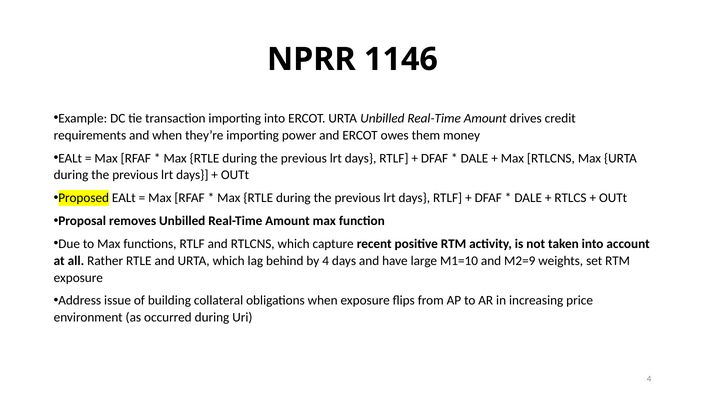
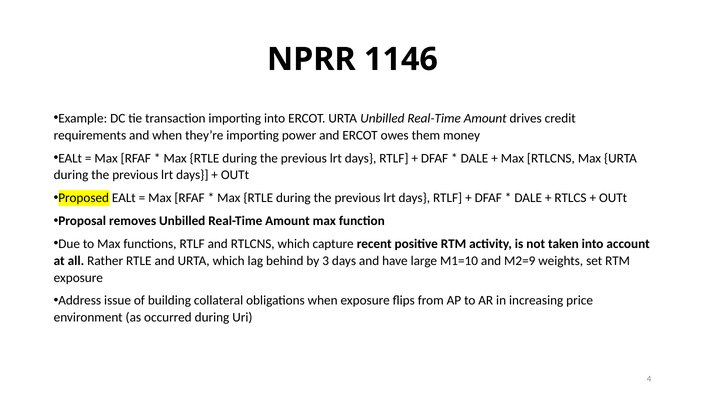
by 4: 4 -> 3
